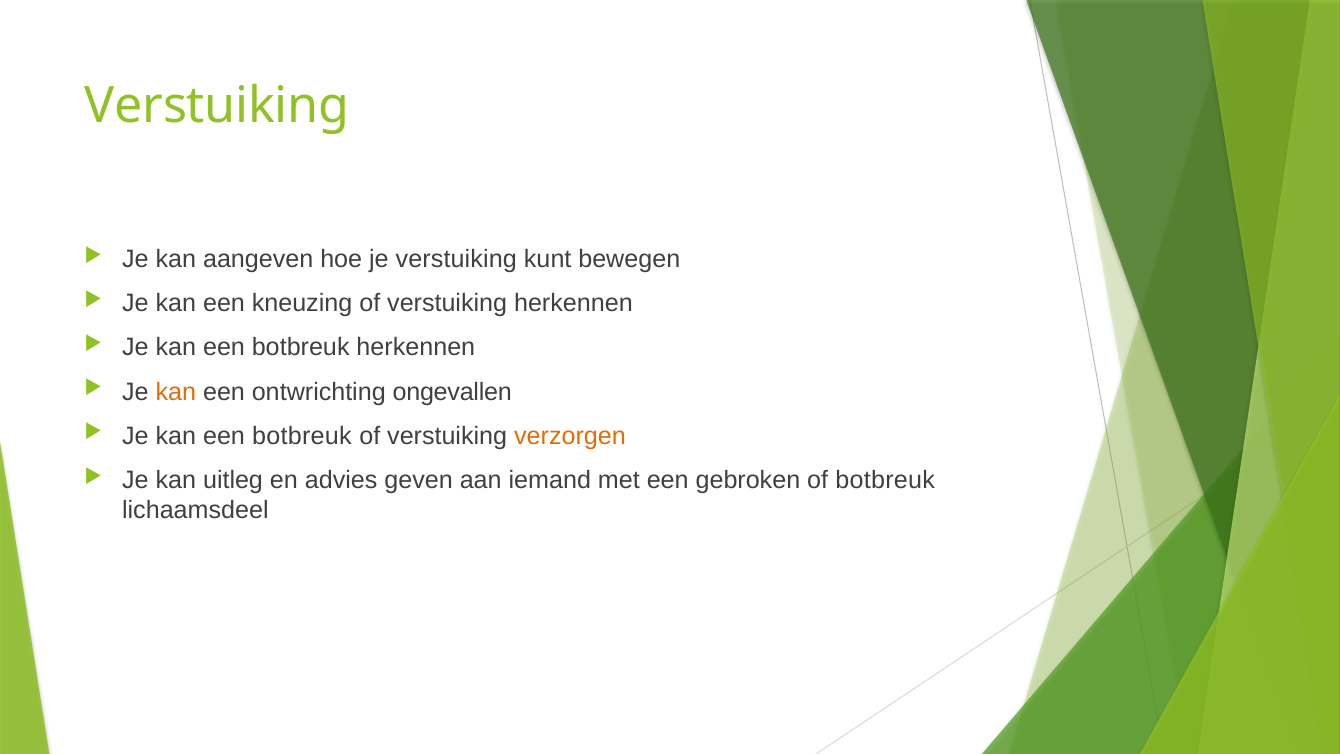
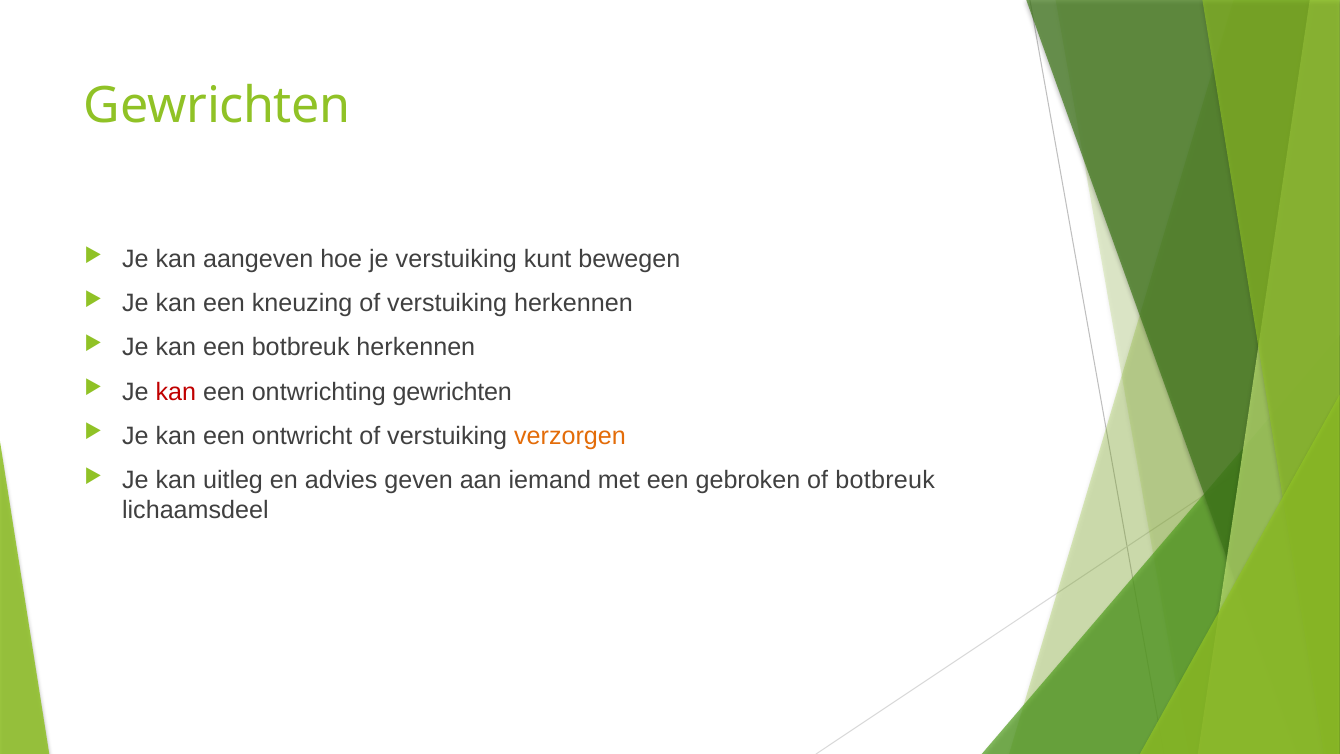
Verstuiking at (217, 106): Verstuiking -> Gewrichten
kan at (176, 392) colour: orange -> red
ontwrichting ongevallen: ongevallen -> gewrichten
botbreuk at (302, 436): botbreuk -> ontwricht
